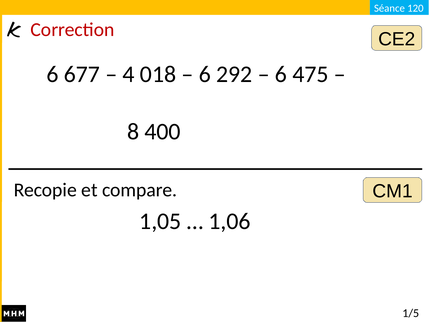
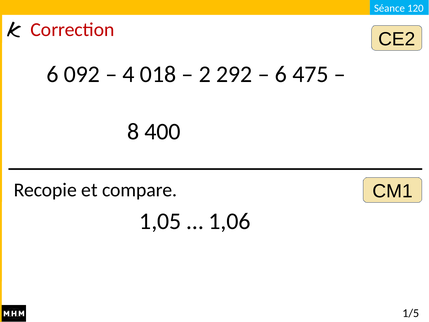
677: 677 -> 092
6 at (205, 74): 6 -> 2
